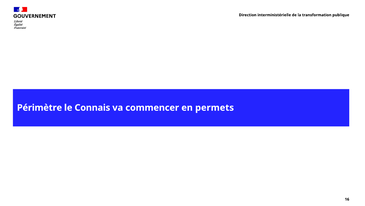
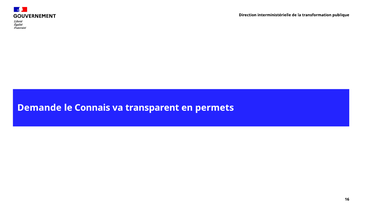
Périmètre: Périmètre -> Demande
commencer: commencer -> transparent
